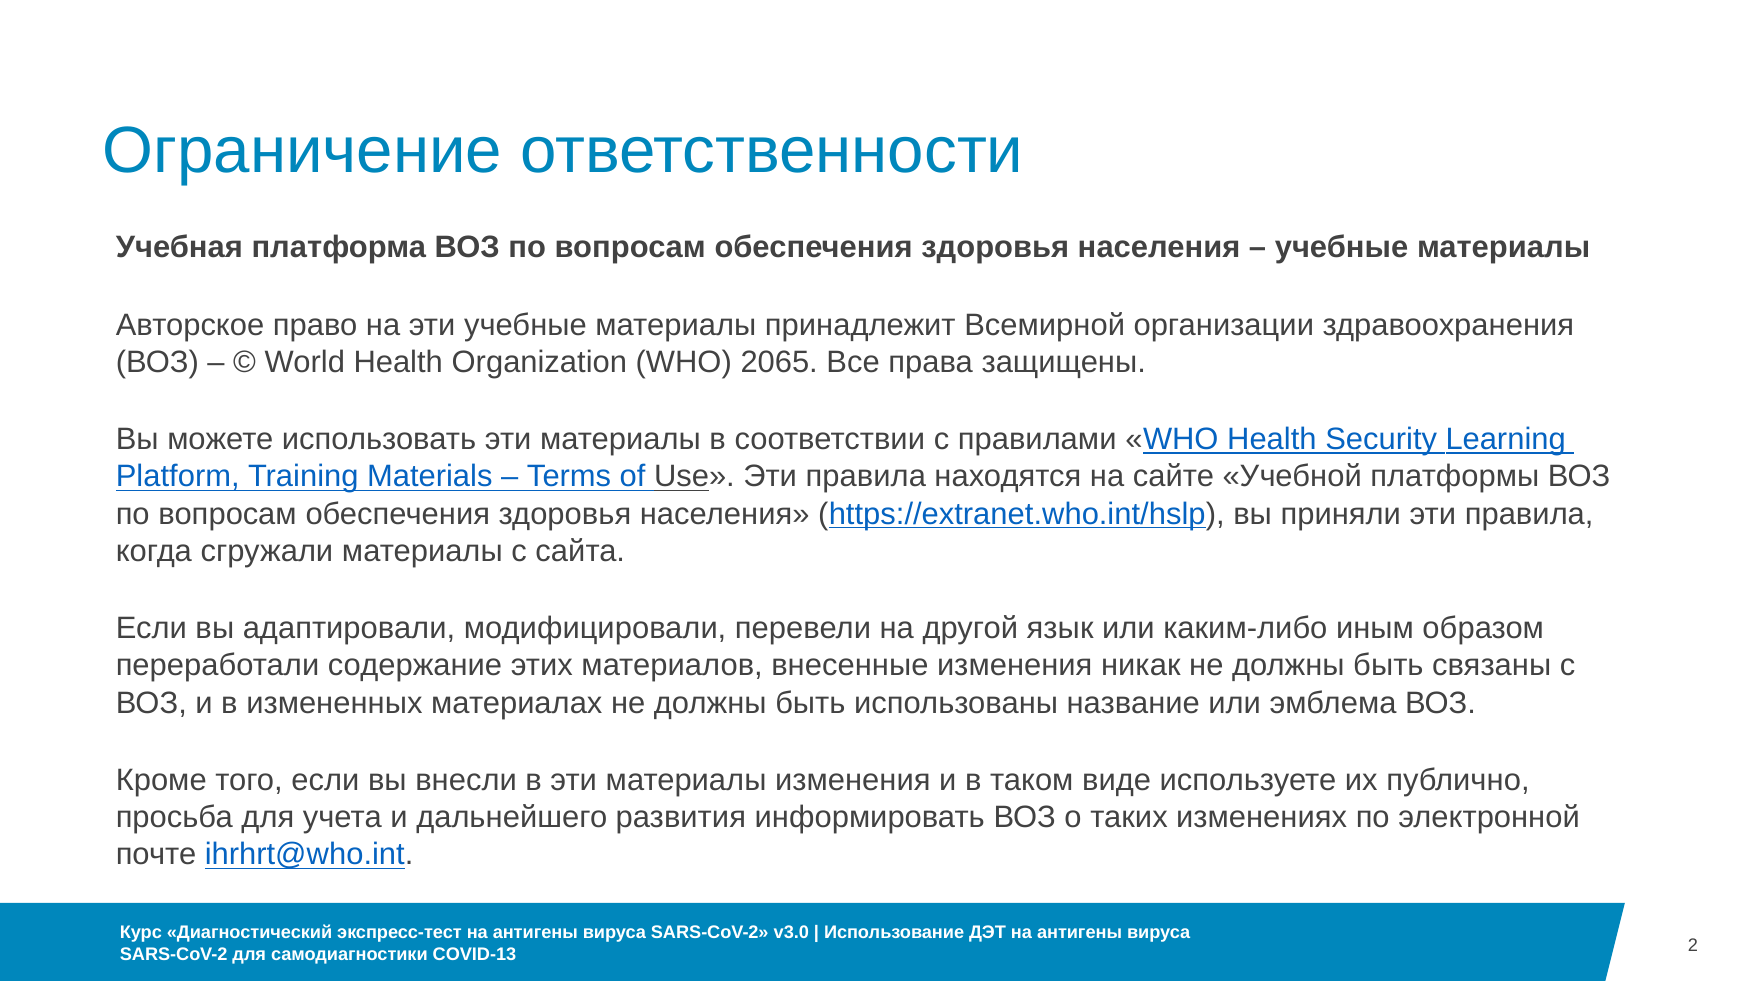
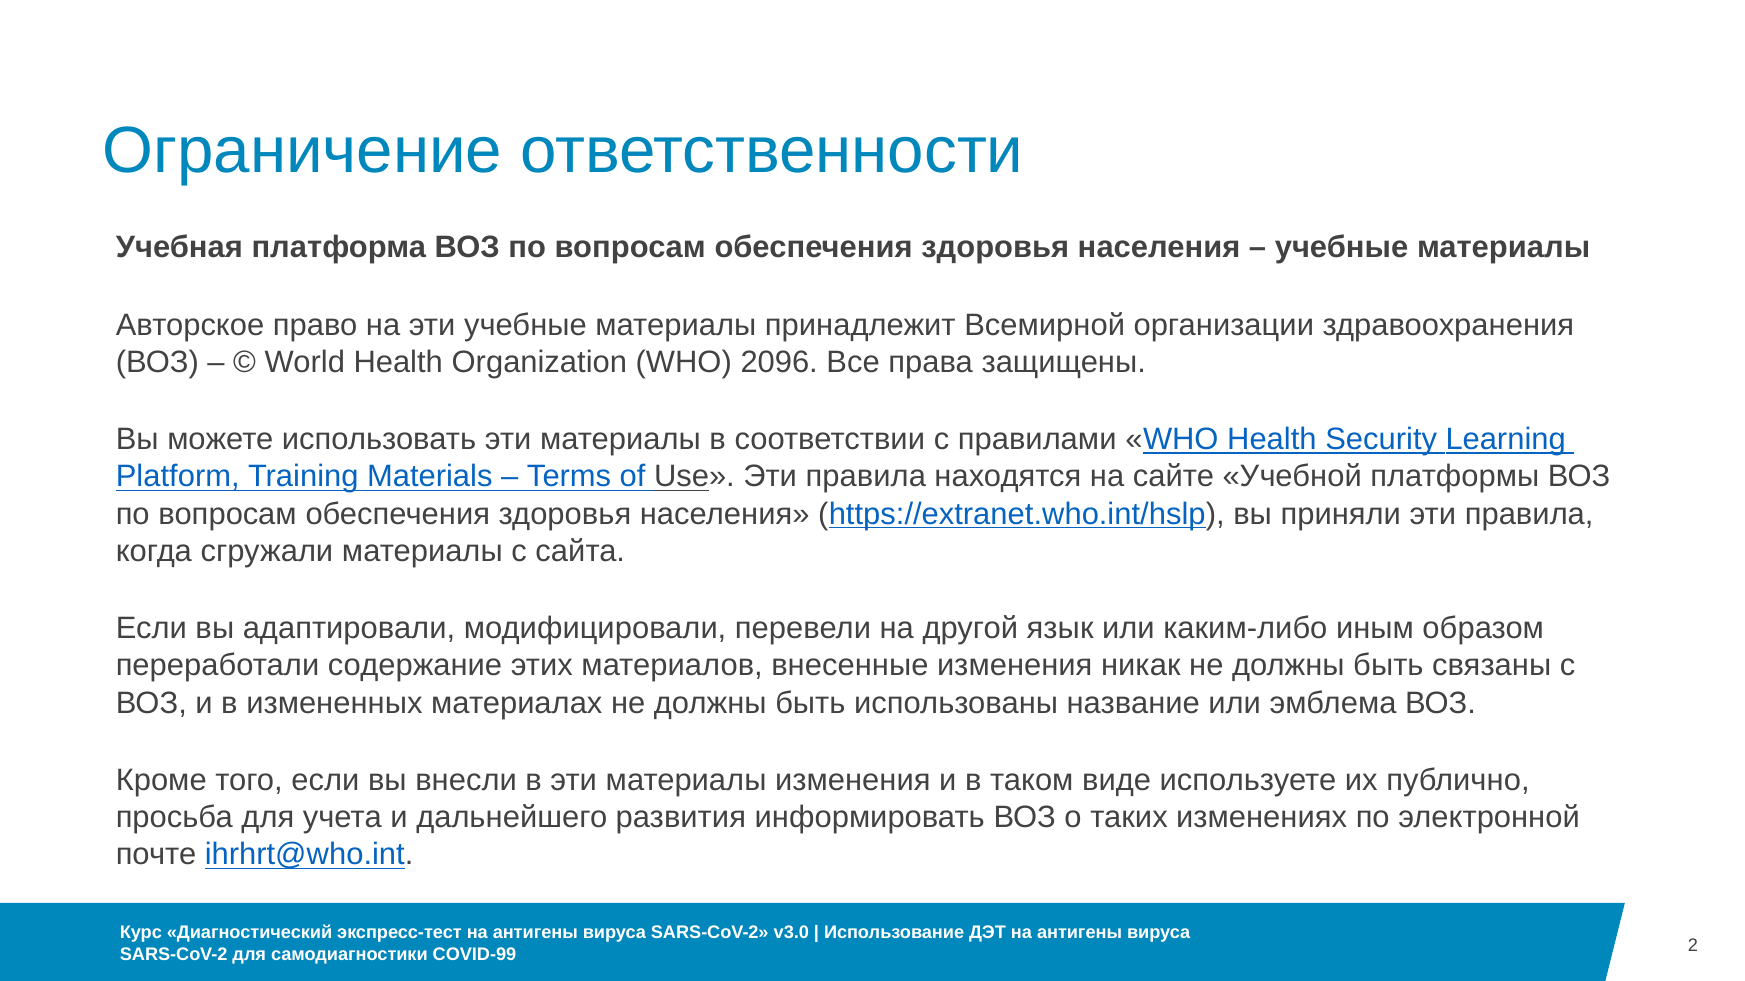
2065: 2065 -> 2096
COVID-13: COVID-13 -> COVID-99
